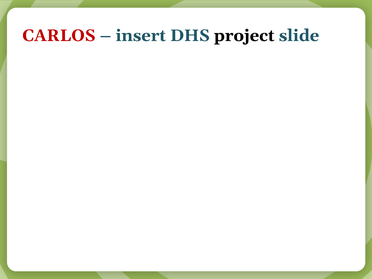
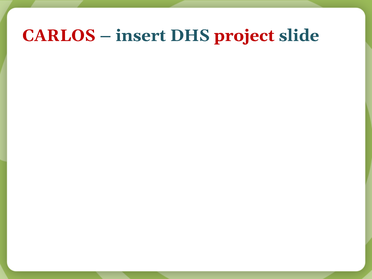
project colour: black -> red
